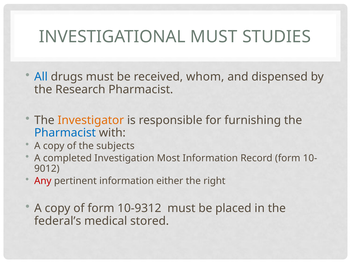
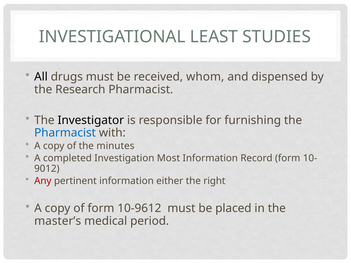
INVESTIGATIONAL MUST: MUST -> LEAST
All colour: blue -> black
Investigator colour: orange -> black
subjects: subjects -> minutes
10-9312: 10-9312 -> 10-9612
federal’s: federal’s -> master’s
stored: stored -> period
